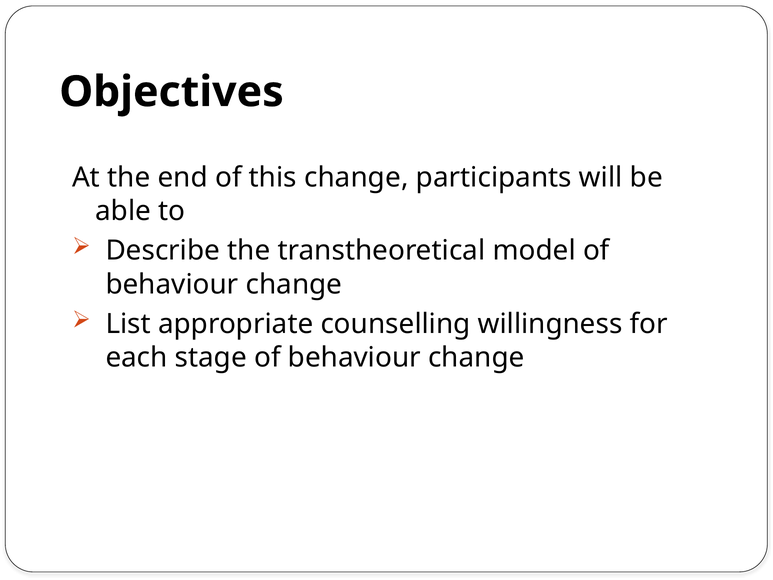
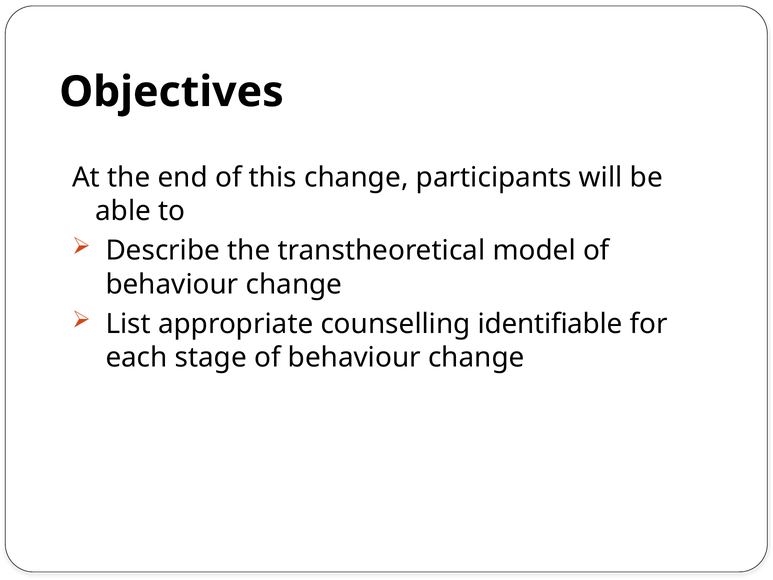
willingness: willingness -> identifiable
